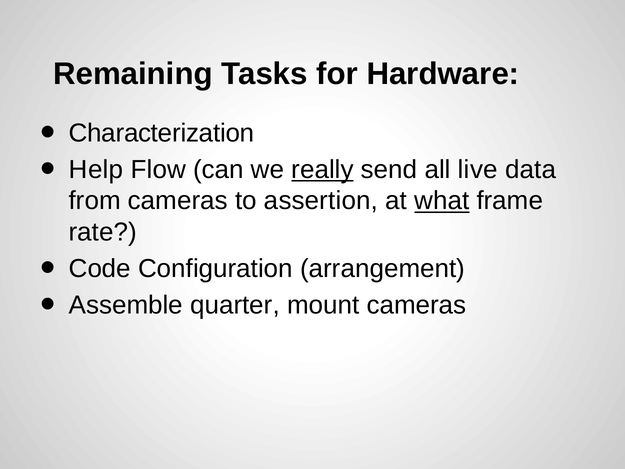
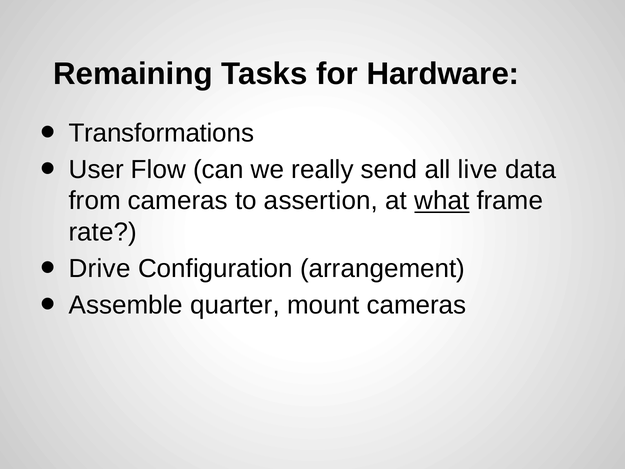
Characterization: Characterization -> Transformations
Help: Help -> User
really underline: present -> none
Code: Code -> Drive
